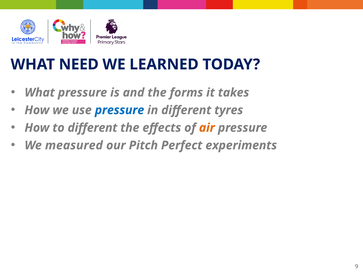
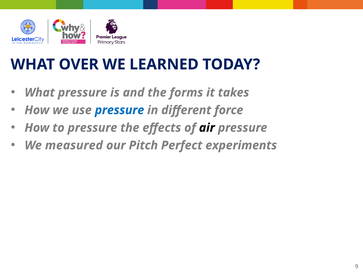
NEED: NEED -> OVER
tyres: tyres -> force
to different: different -> pressure
air colour: orange -> black
